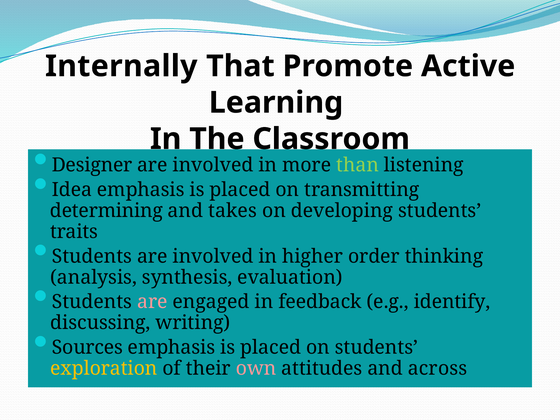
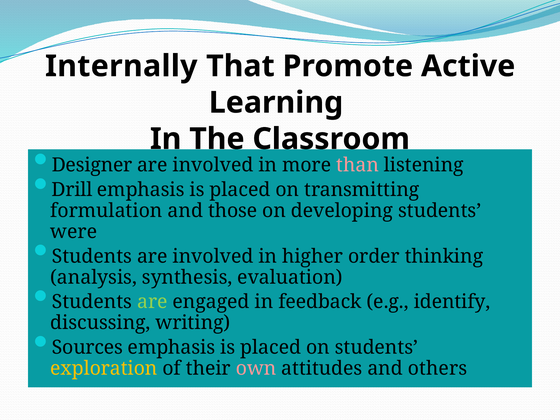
than colour: light green -> pink
Idea: Idea -> Drill
determining: determining -> formulation
takes: takes -> those
traits: traits -> were
are at (152, 302) colour: pink -> light green
across: across -> others
